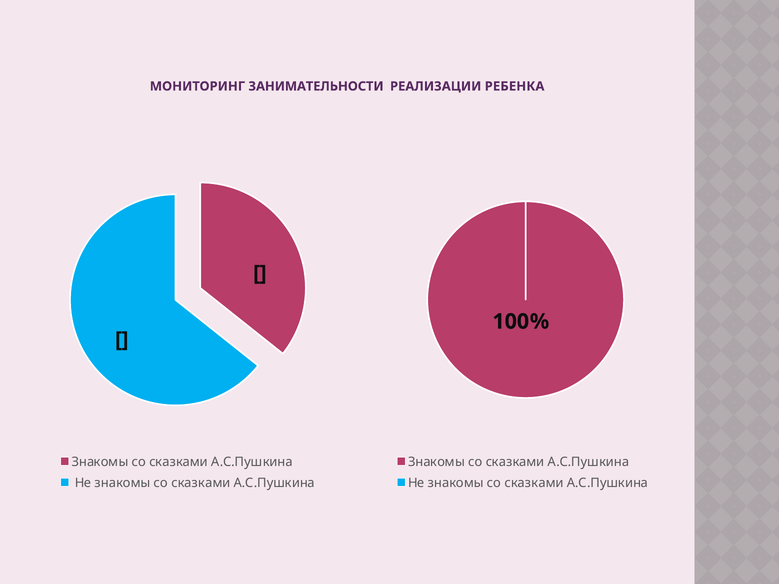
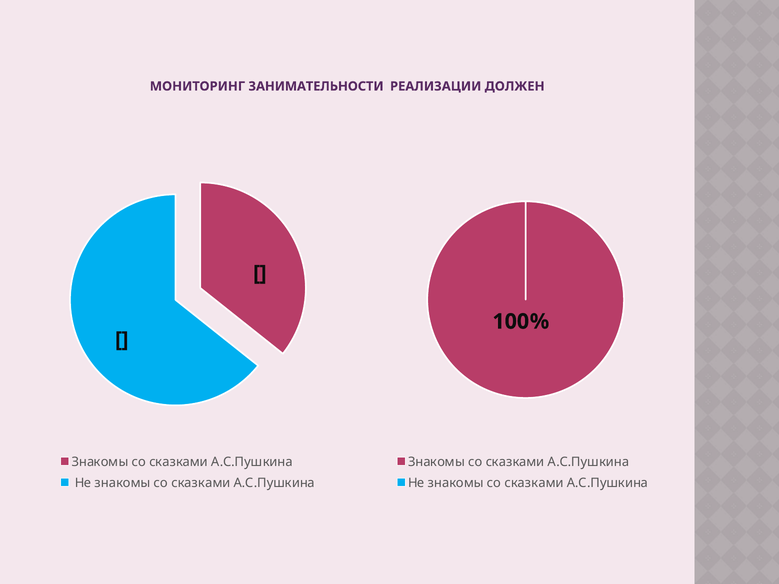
РЕБЕНКА: РЕБЕНКА -> ДОЛЖЕН
